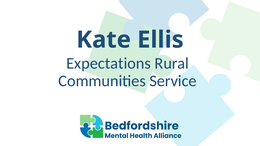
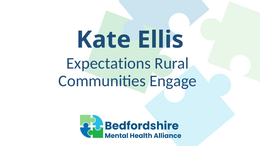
Service: Service -> Engage
